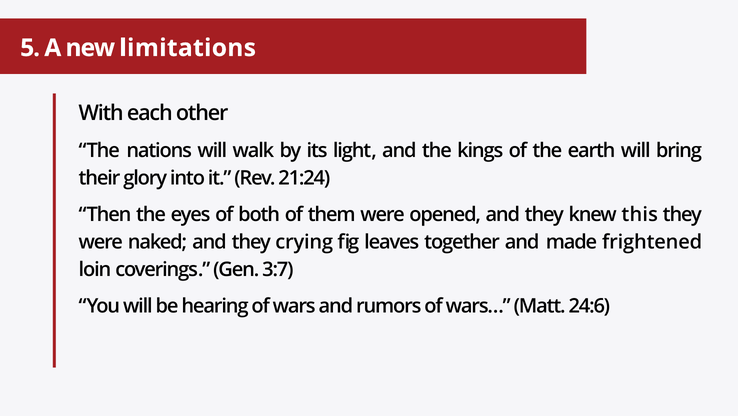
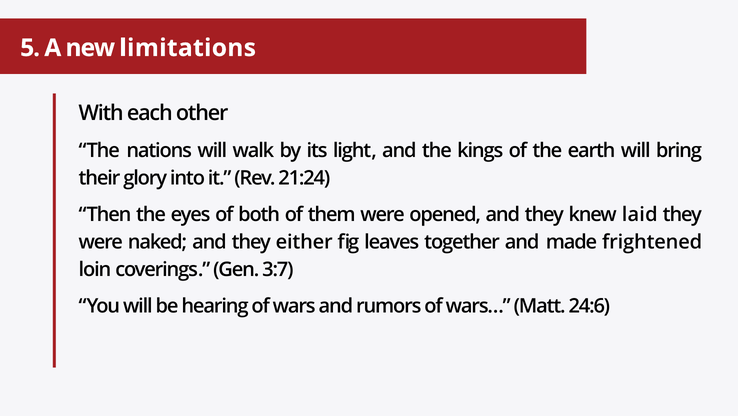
this: this -> laid
crying: crying -> either
